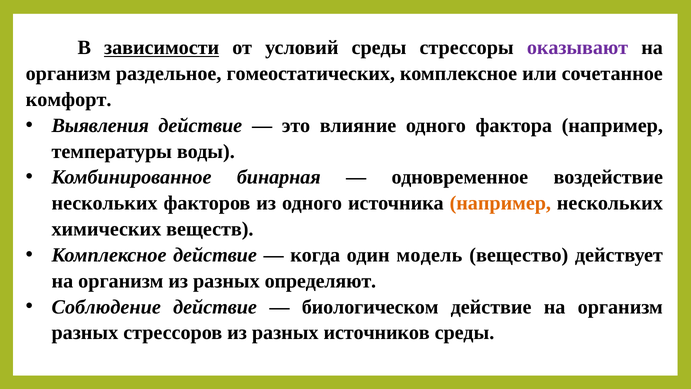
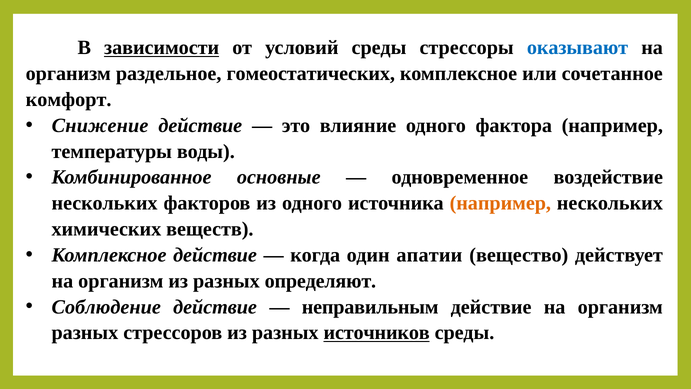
оказывают colour: purple -> blue
Выявления: Выявления -> Снижение
бинарная: бинарная -> основные
модель: модель -> апатии
биологическом: биологическом -> неправильным
источников underline: none -> present
